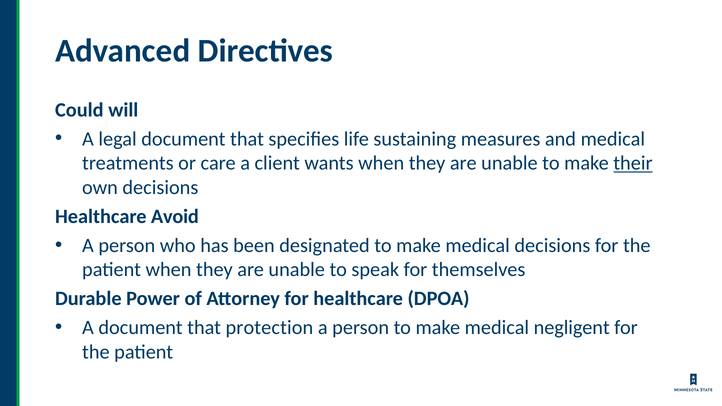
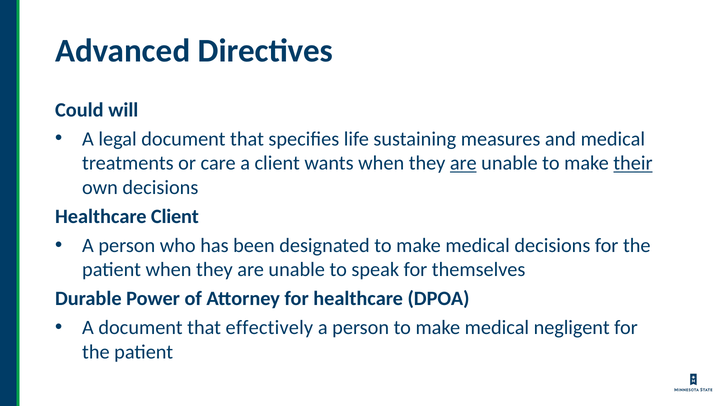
are at (463, 163) underline: none -> present
Healthcare Avoid: Avoid -> Client
protection: protection -> effectively
